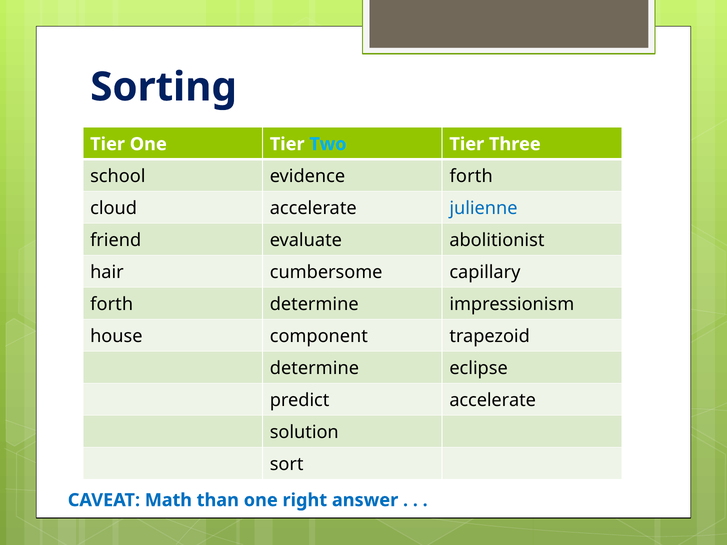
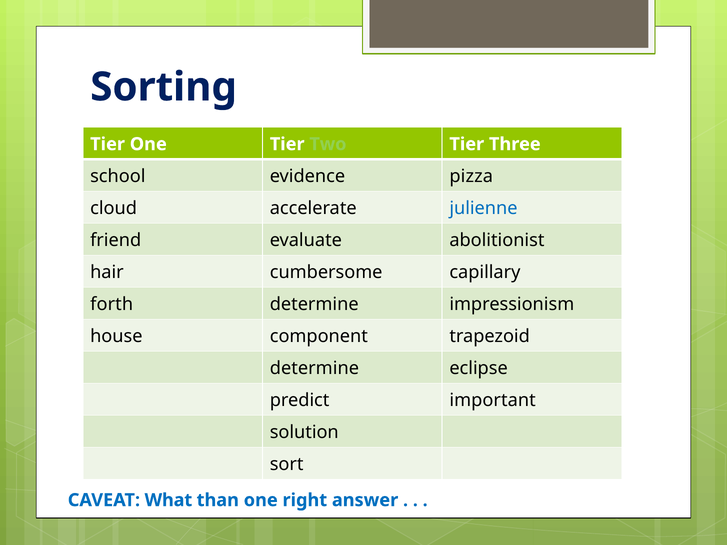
Two colour: light blue -> light green
evidence forth: forth -> pizza
predict accelerate: accelerate -> important
Math: Math -> What
